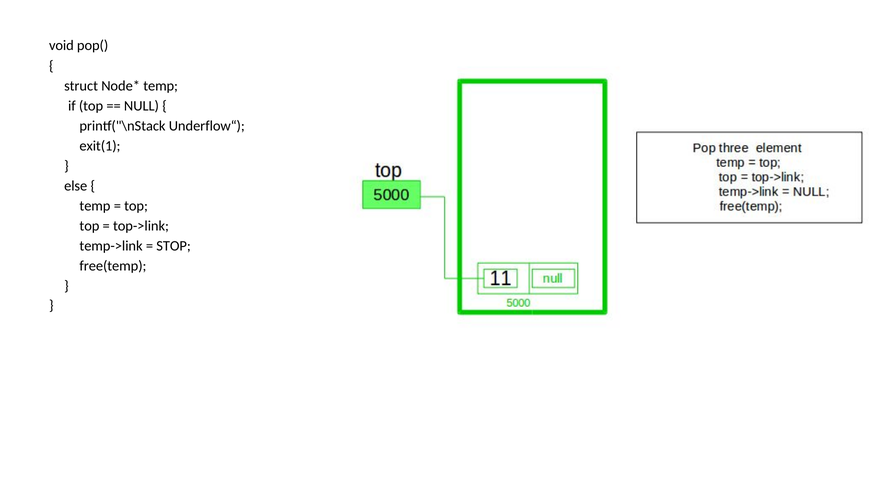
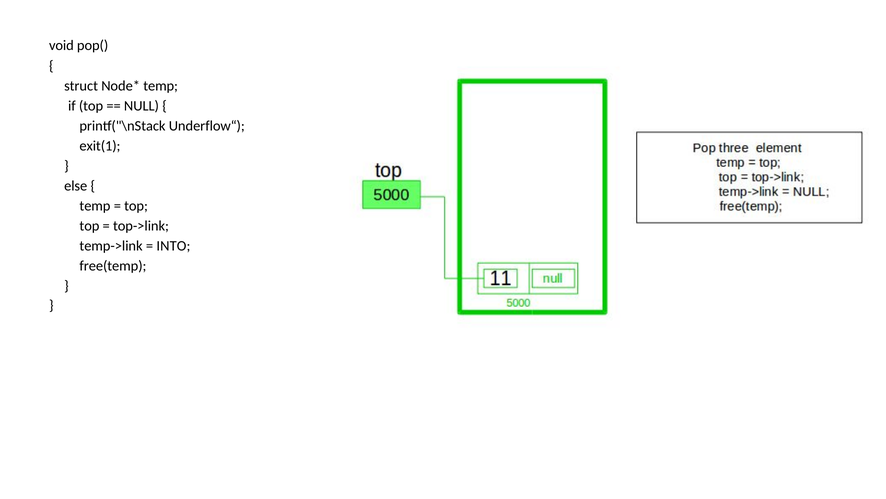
STOP: STOP -> INTO
